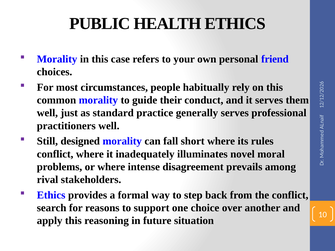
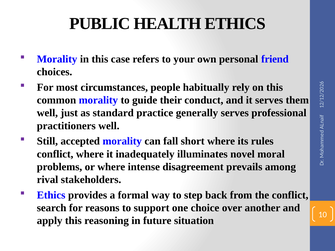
designed: designed -> accepted
